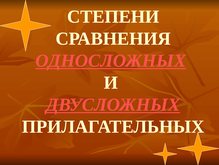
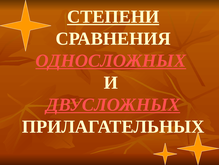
СТЕПЕНИ underline: none -> present
